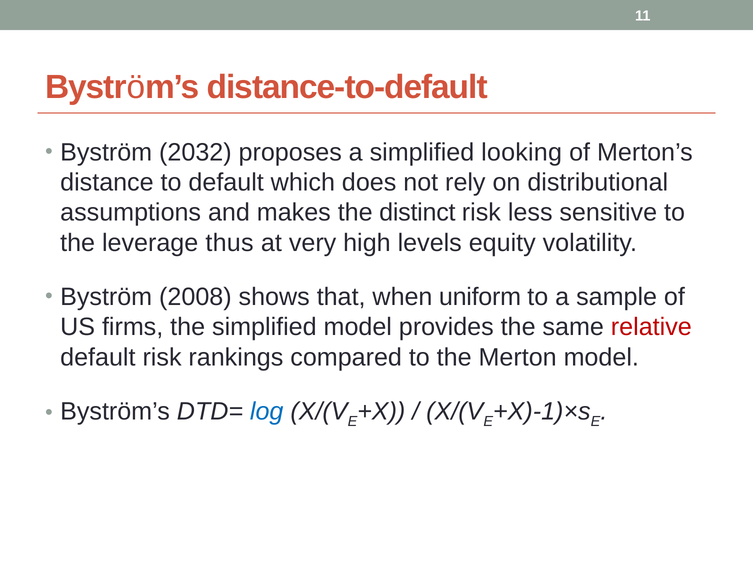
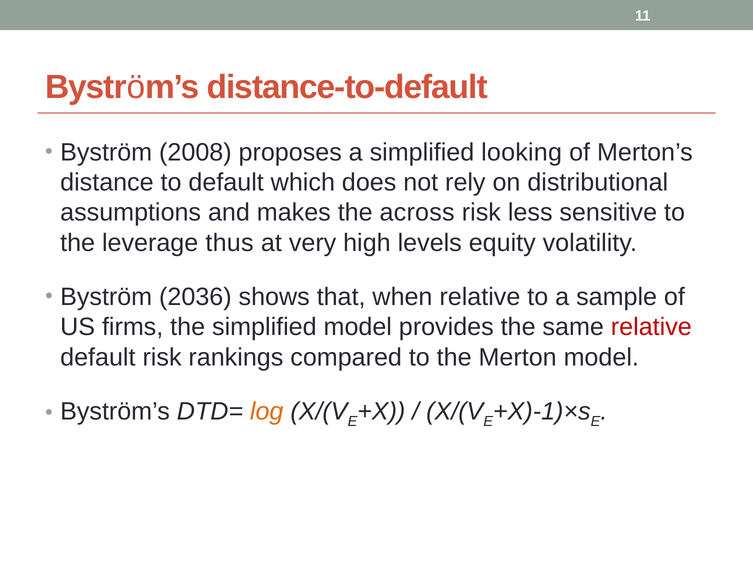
2032: 2032 -> 2008
distinct: distinct -> across
2008: 2008 -> 2036
when uniform: uniform -> relative
log colour: blue -> orange
